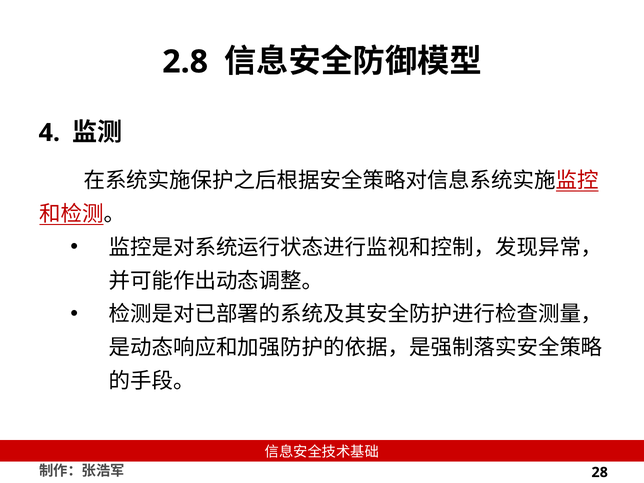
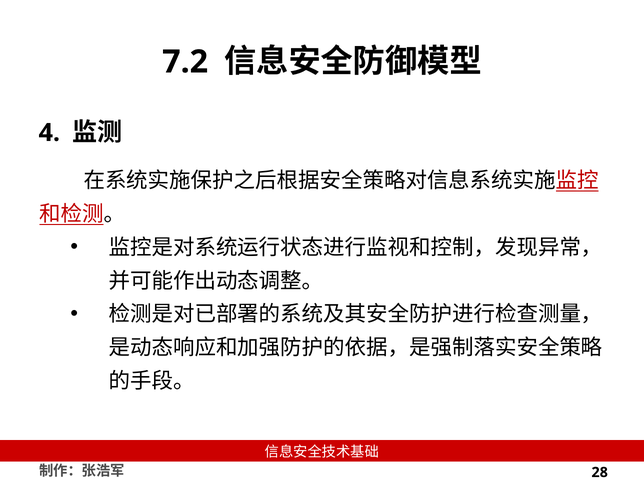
2.8: 2.8 -> 7.2
